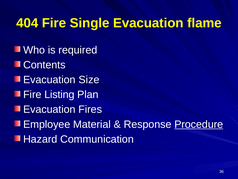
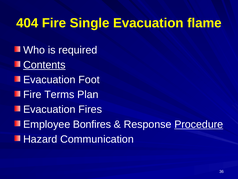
Contents underline: none -> present
Size: Size -> Foot
Listing: Listing -> Terms
Material: Material -> Bonfires
